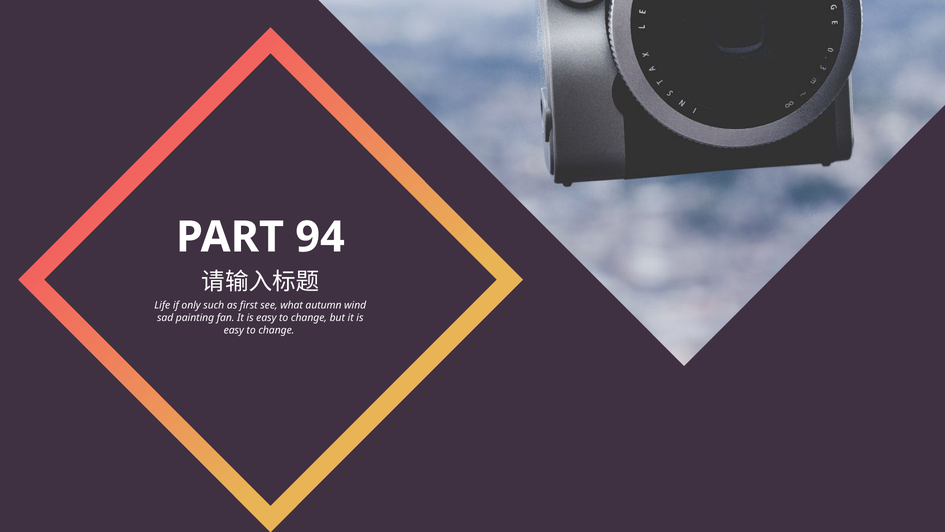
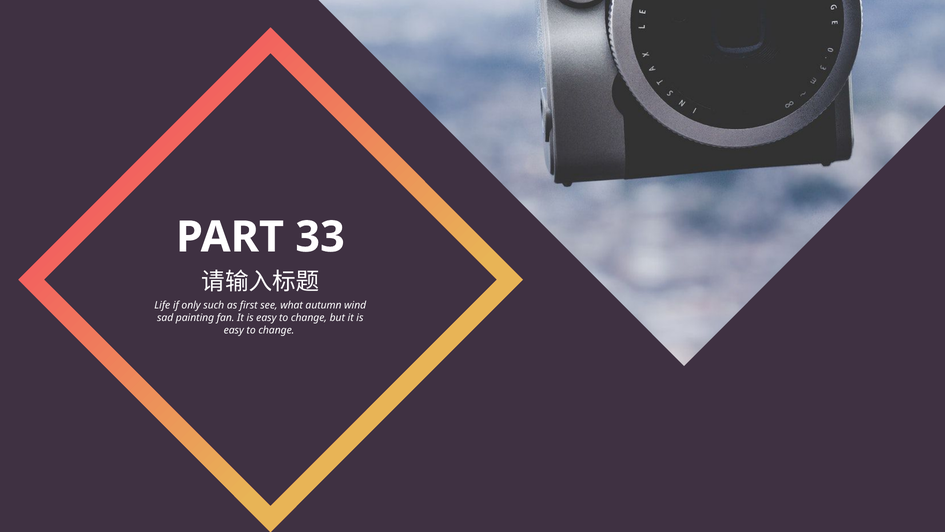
94: 94 -> 33
